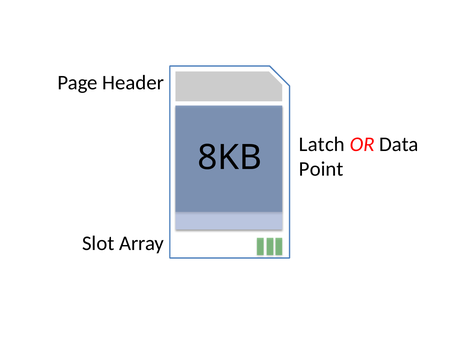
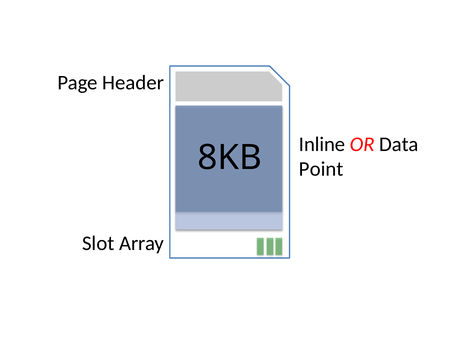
Latch: Latch -> Inline
